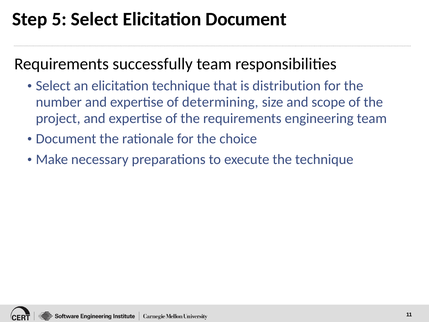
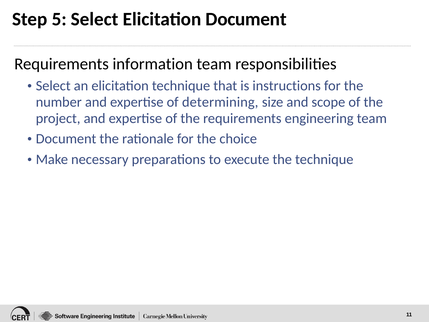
successfully: successfully -> information
distribution: distribution -> instructions
